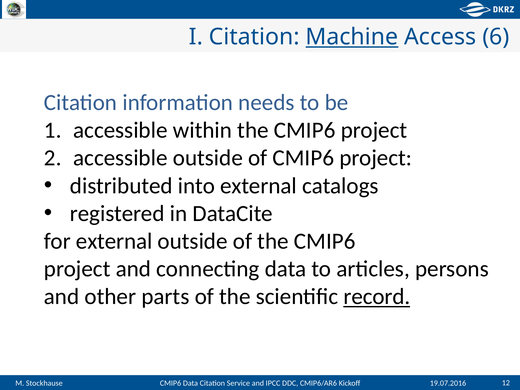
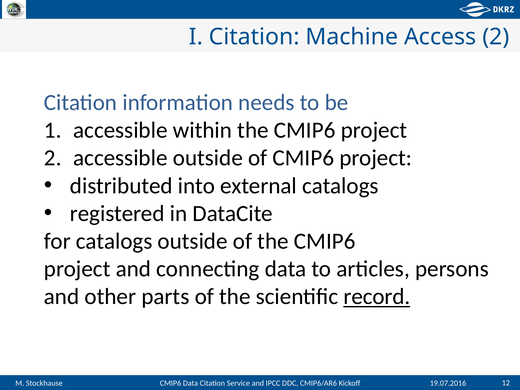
Machine underline: present -> none
Access 6: 6 -> 2
for external: external -> catalogs
